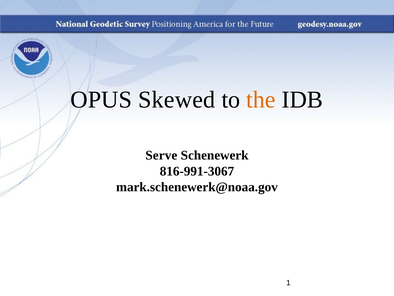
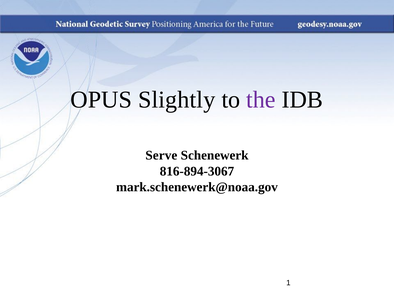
Skewed: Skewed -> Slightly
the colour: orange -> purple
816-991-3067: 816-991-3067 -> 816-894-3067
